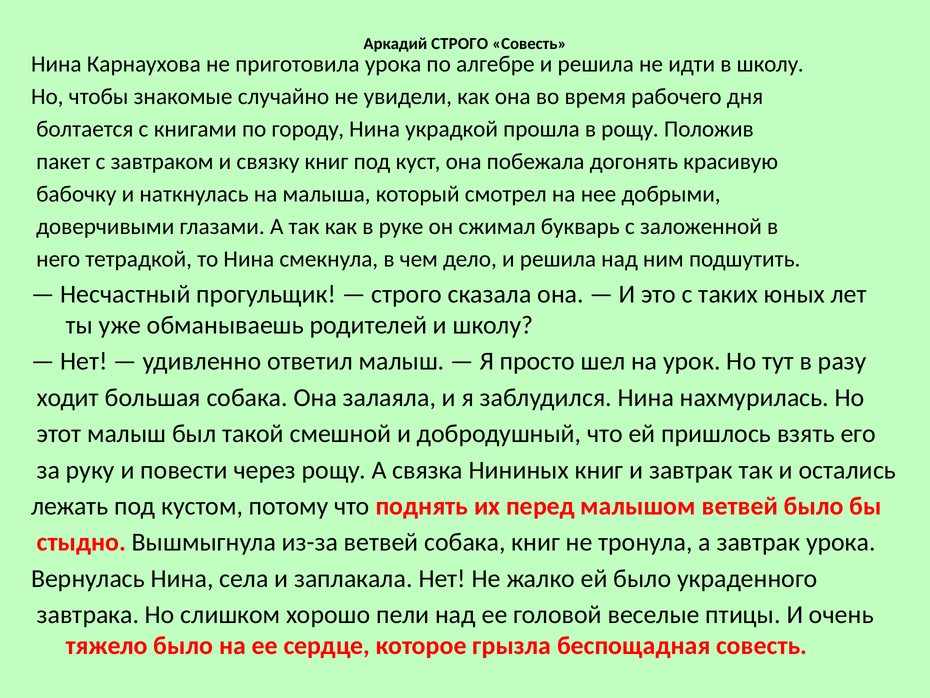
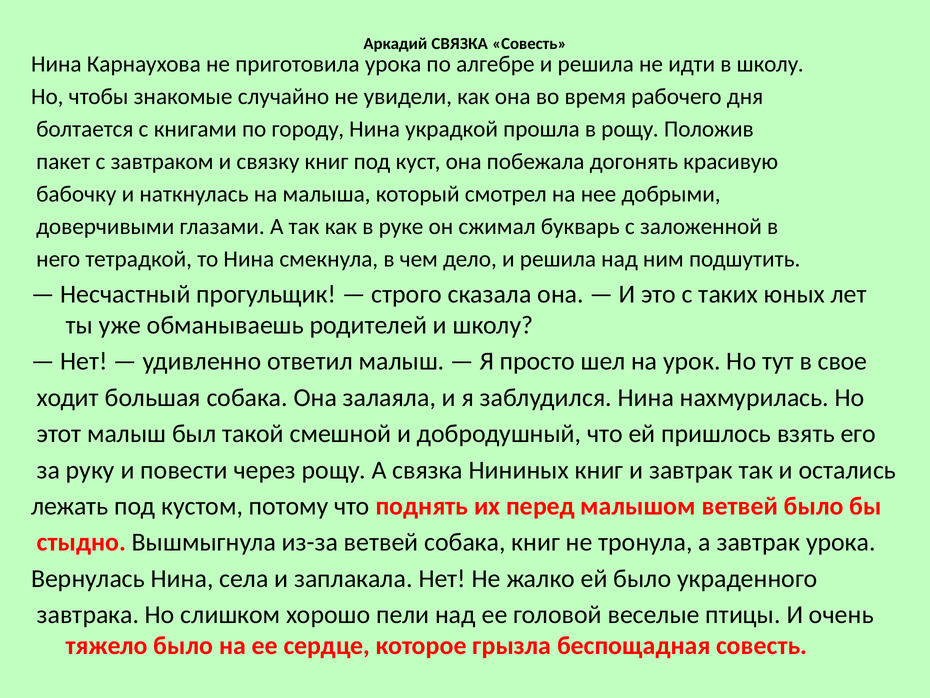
Аркадий СТРОГО: СТРОГО -> СВЯЗКА
разу: разу -> свое
